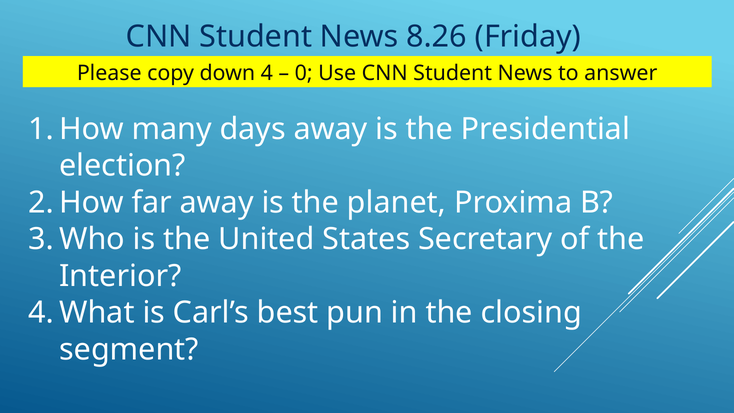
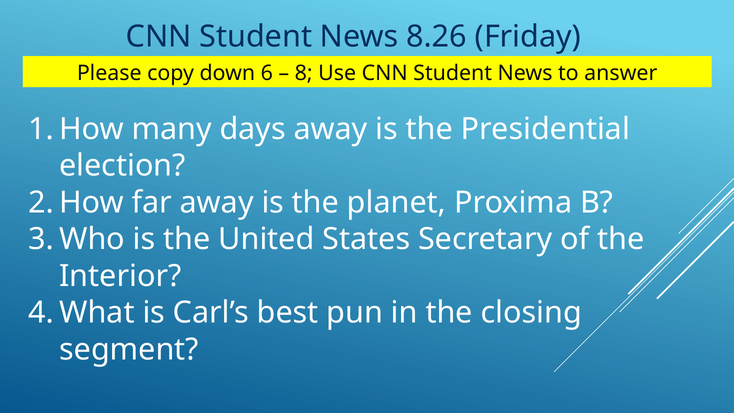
4: 4 -> 6
0: 0 -> 8
